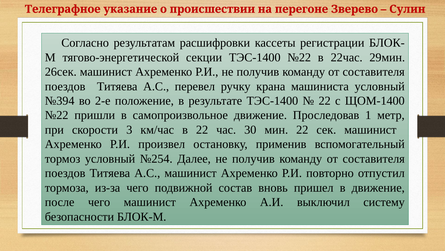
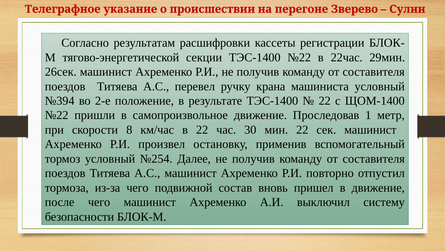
3: 3 -> 8
